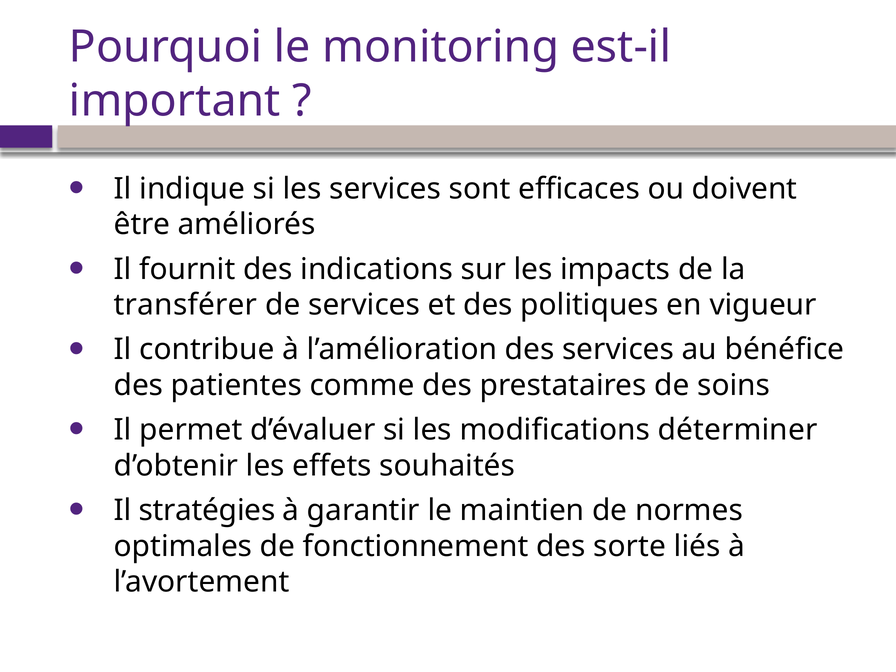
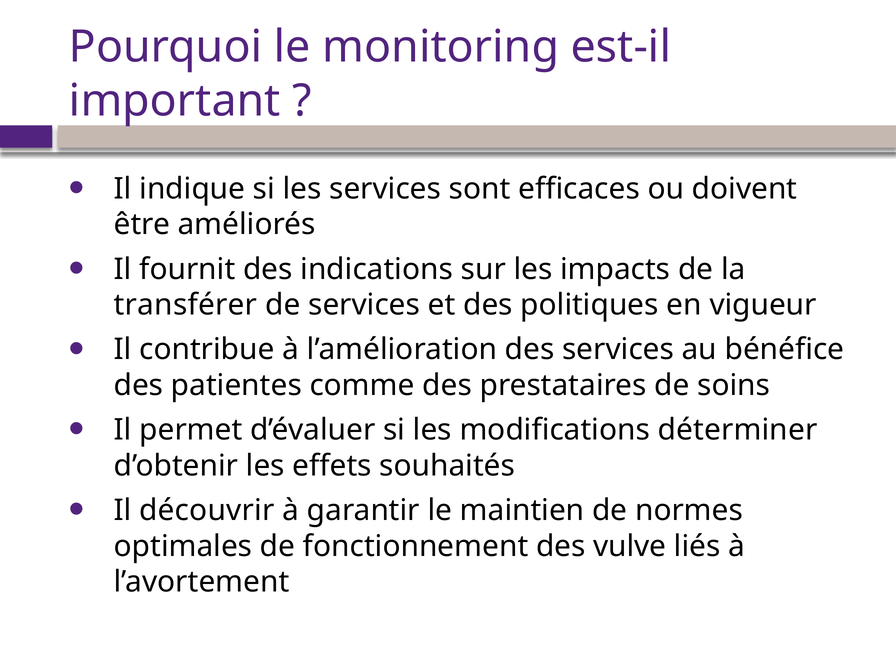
stratégies: stratégies -> découvrir
sorte: sorte -> vulve
